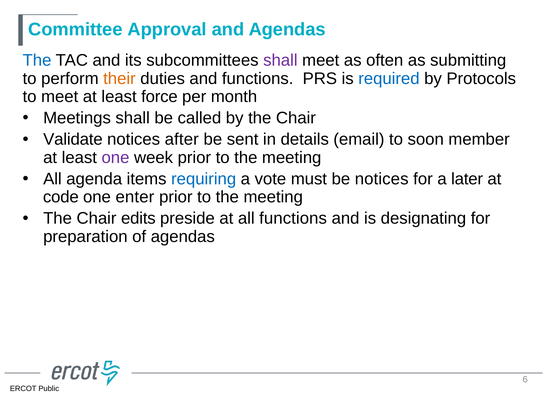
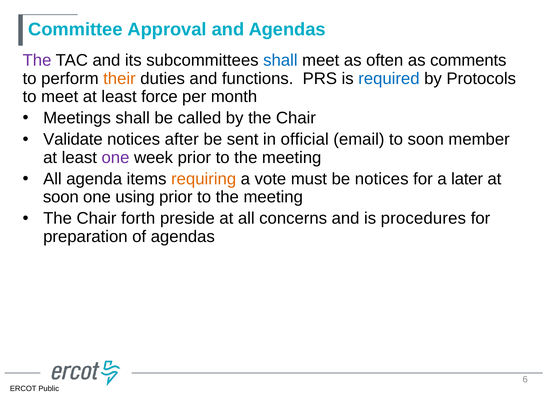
The at (37, 60) colour: blue -> purple
shall at (280, 60) colour: purple -> blue
submitting: submitting -> comments
details: details -> official
requiring colour: blue -> orange
code at (61, 197): code -> soon
enter: enter -> using
edits: edits -> forth
all functions: functions -> concerns
designating: designating -> procedures
